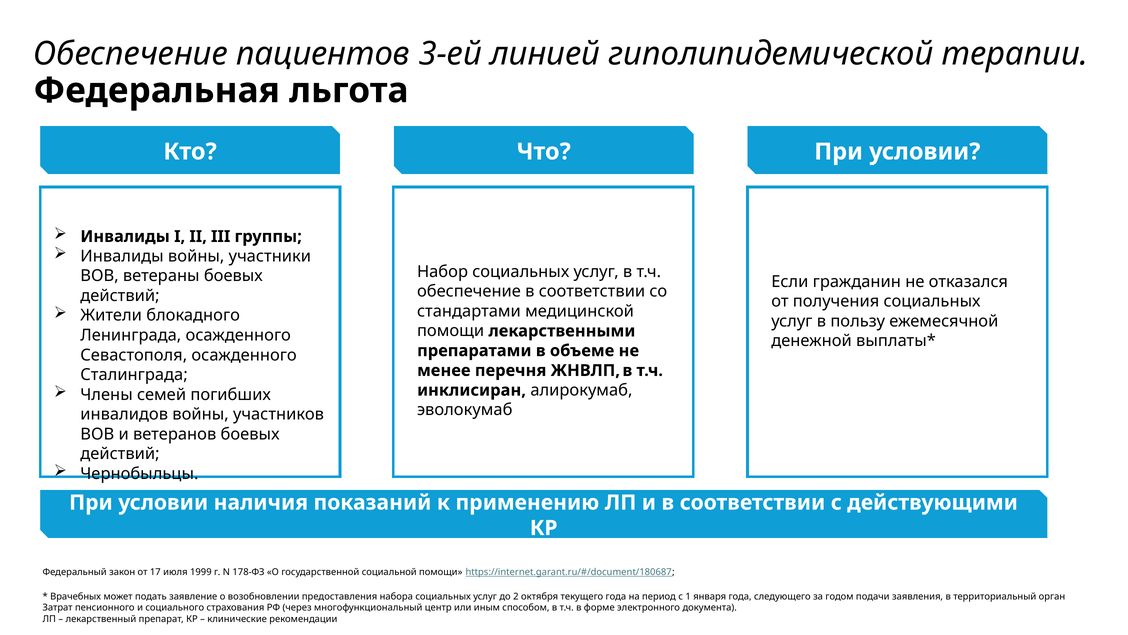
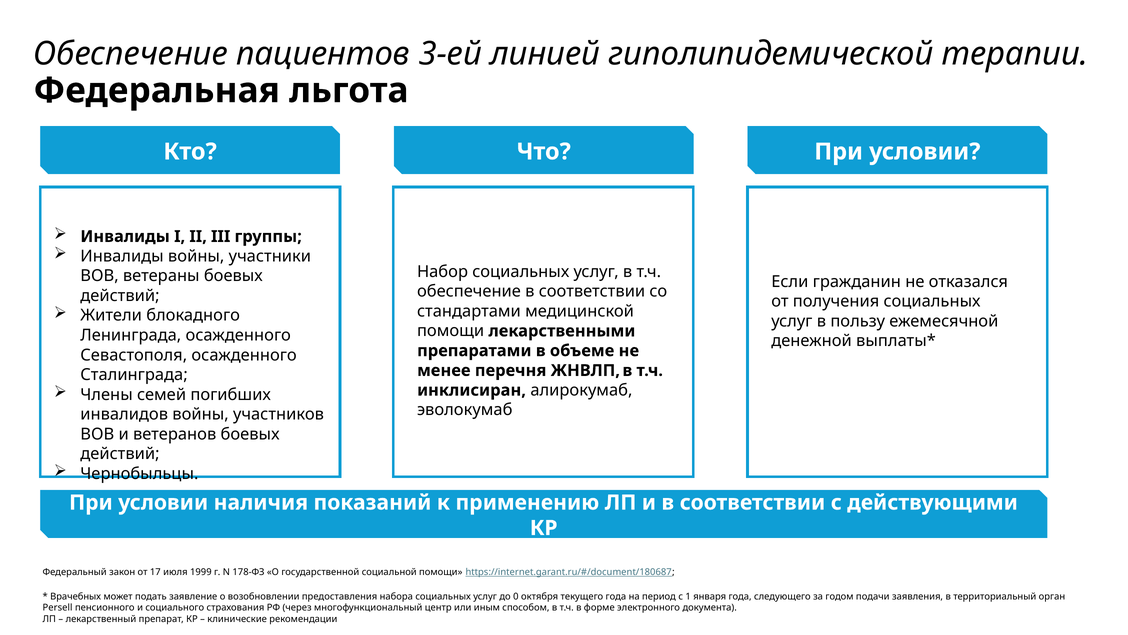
2: 2 -> 0
Затрат: Затрат -> Persell
